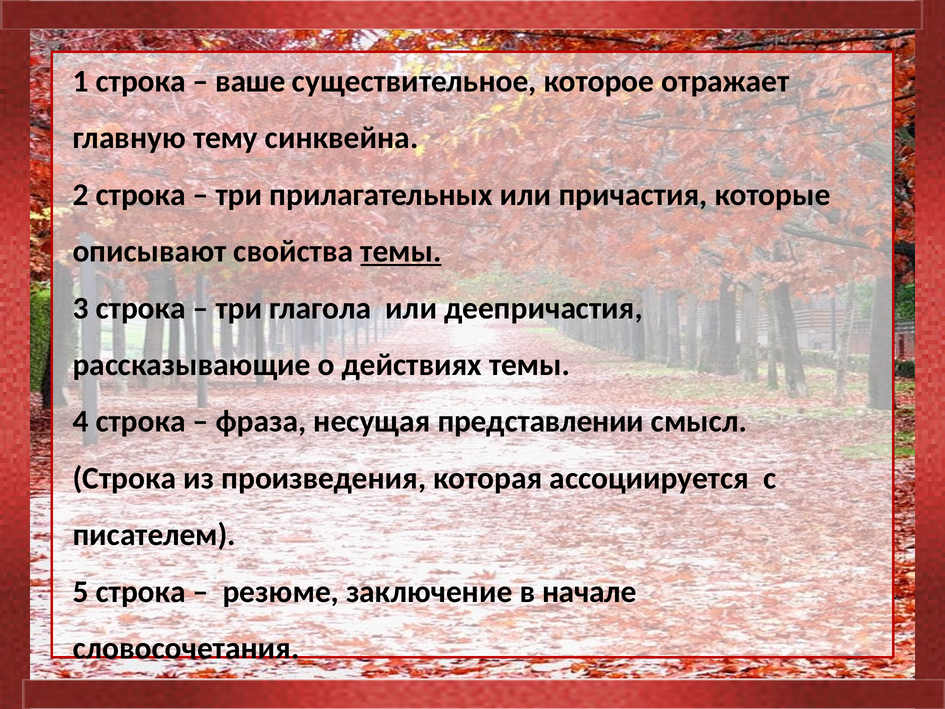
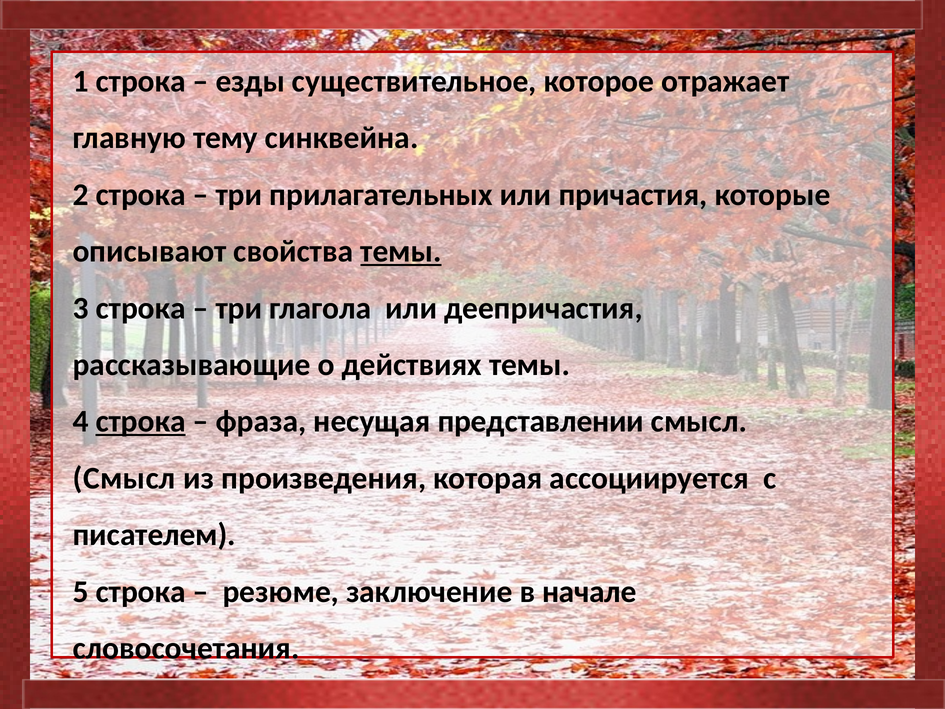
ваше: ваше -> езды
строка at (141, 421) underline: none -> present
Строка at (124, 478): Строка -> Смысл
